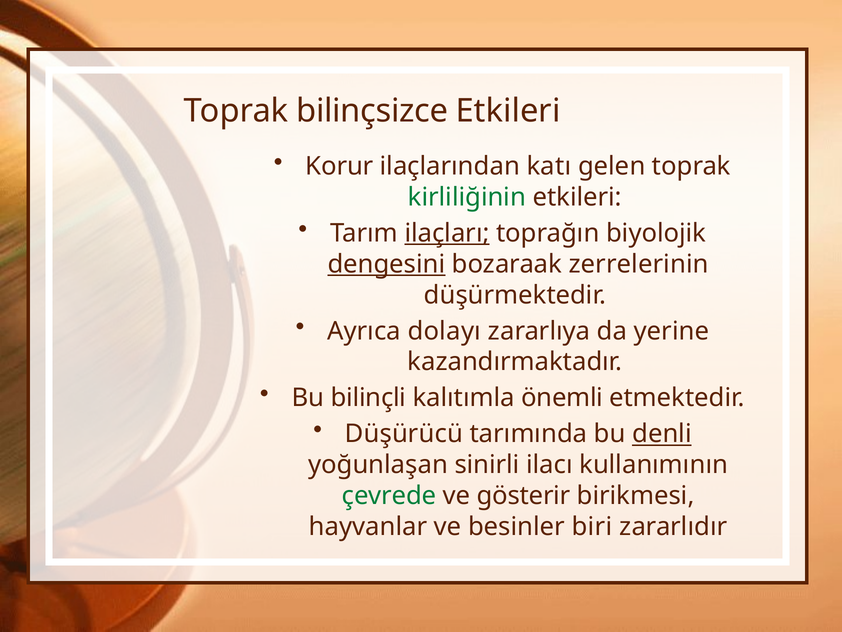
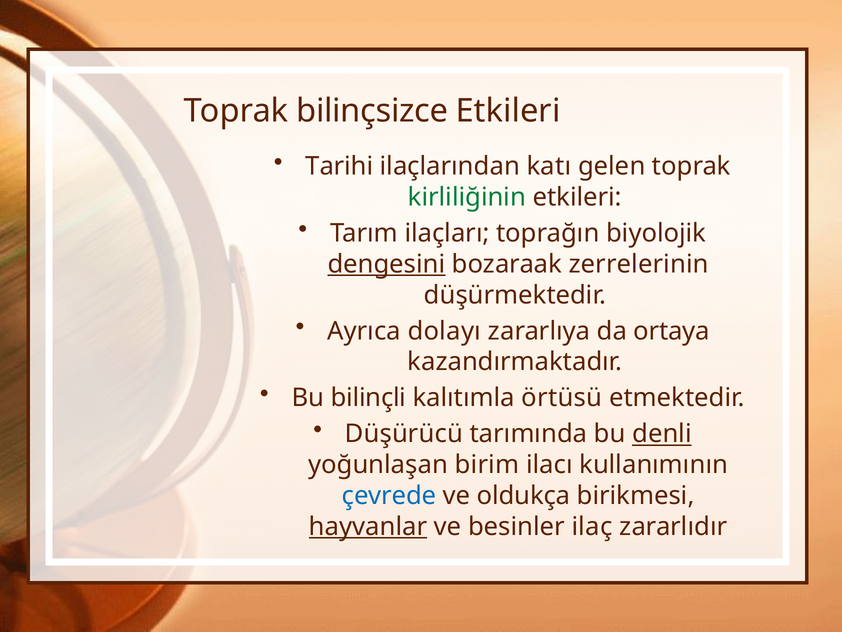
Korur: Korur -> Tarihi
ilaçları underline: present -> none
yerine: yerine -> ortaya
önemli: önemli -> örtüsü
sinirli: sinirli -> birim
çevrede colour: green -> blue
gösterir: gösterir -> oldukça
hayvanlar underline: none -> present
biri: biri -> ilaç
